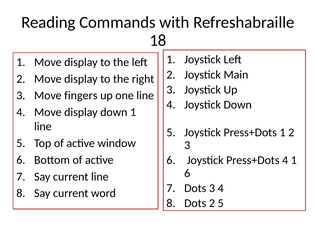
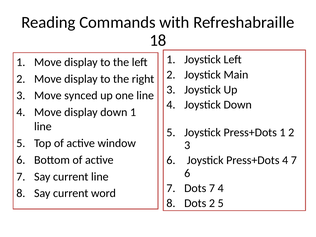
fingers: fingers -> synced
4 1: 1 -> 7
Dots 3: 3 -> 7
